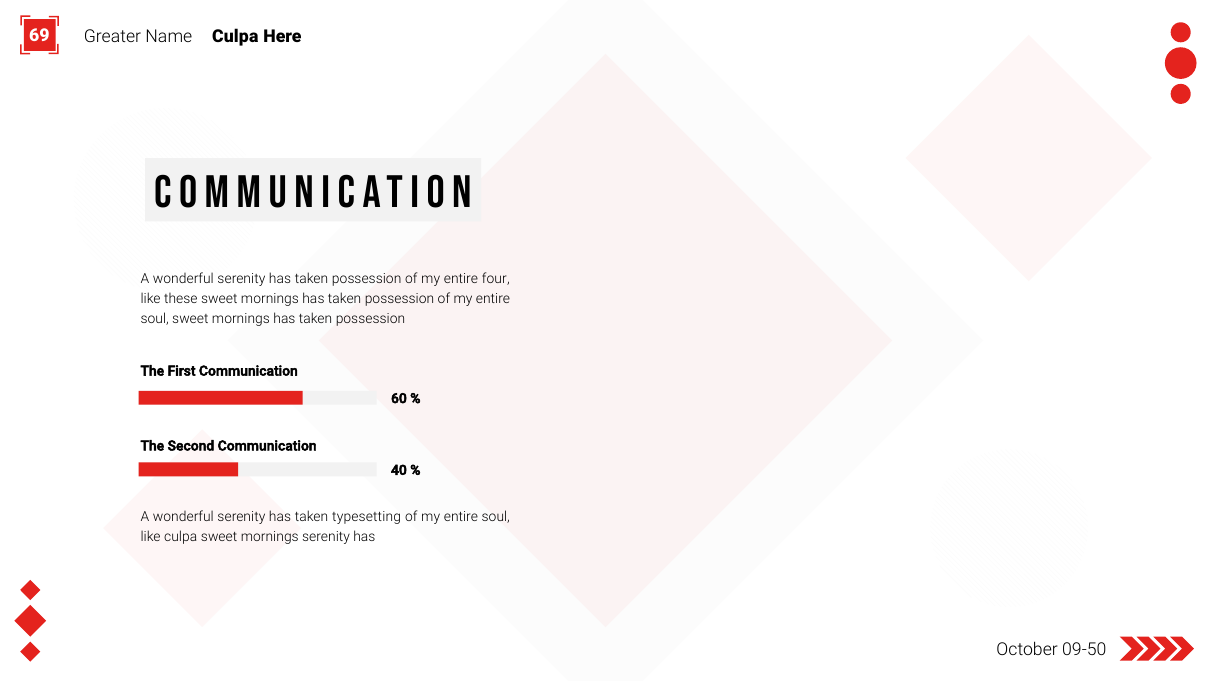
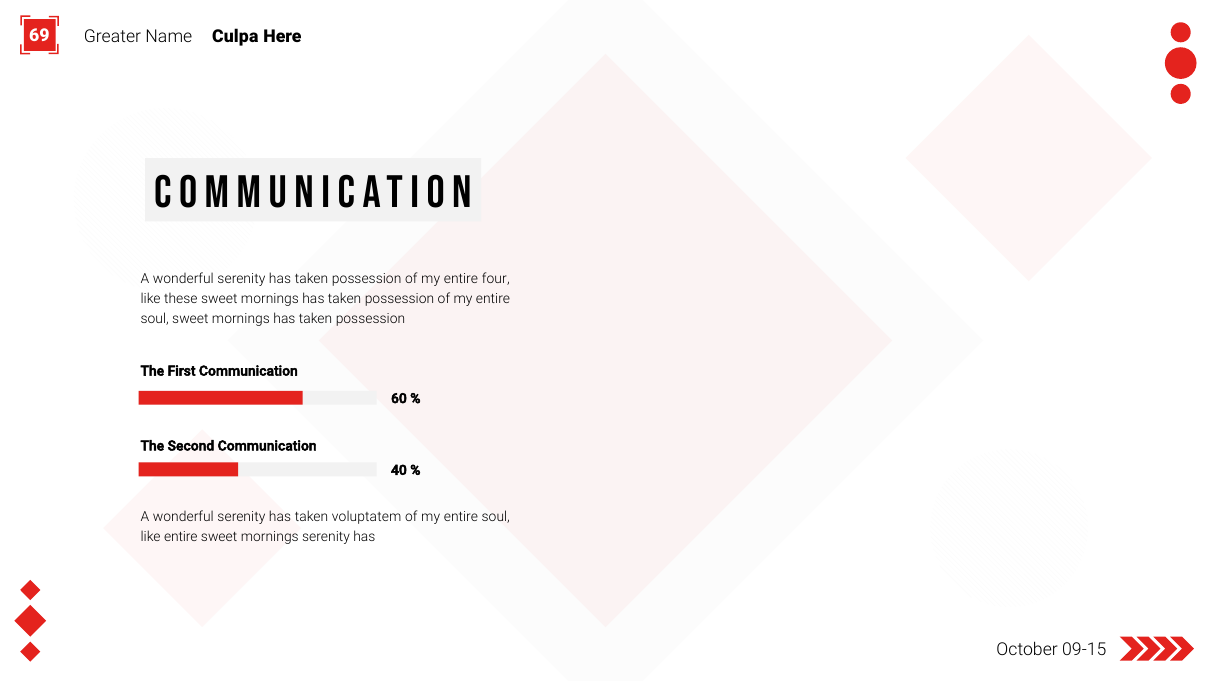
typesetting: typesetting -> voluptatem
like culpa: culpa -> entire
09-50: 09-50 -> 09-15
